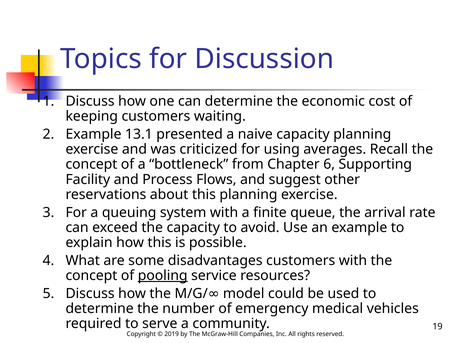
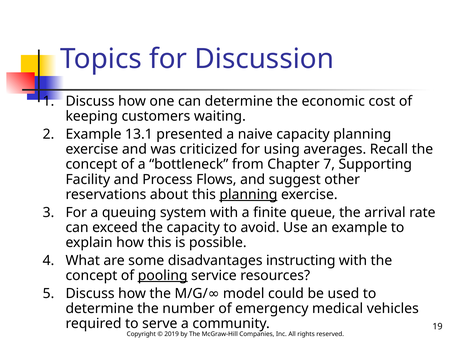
6: 6 -> 7
planning at (248, 194) underline: none -> present
disadvantages customers: customers -> instructing
